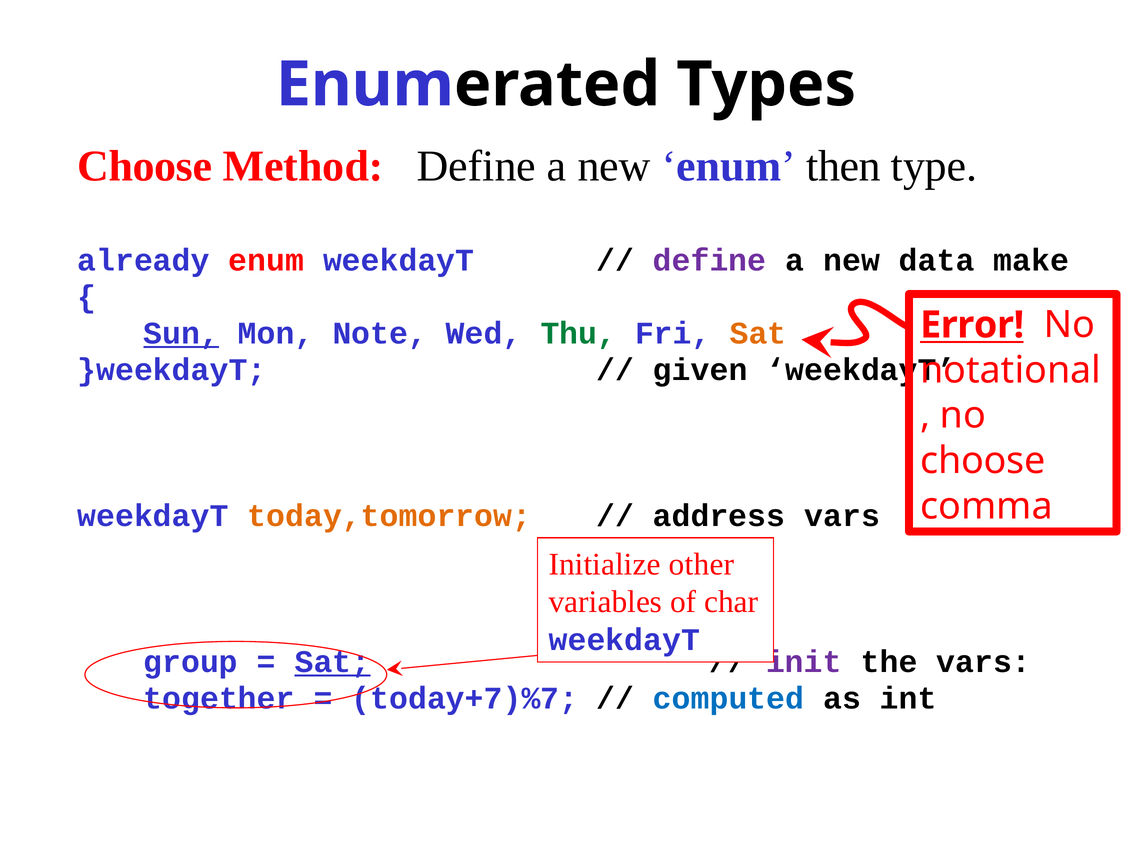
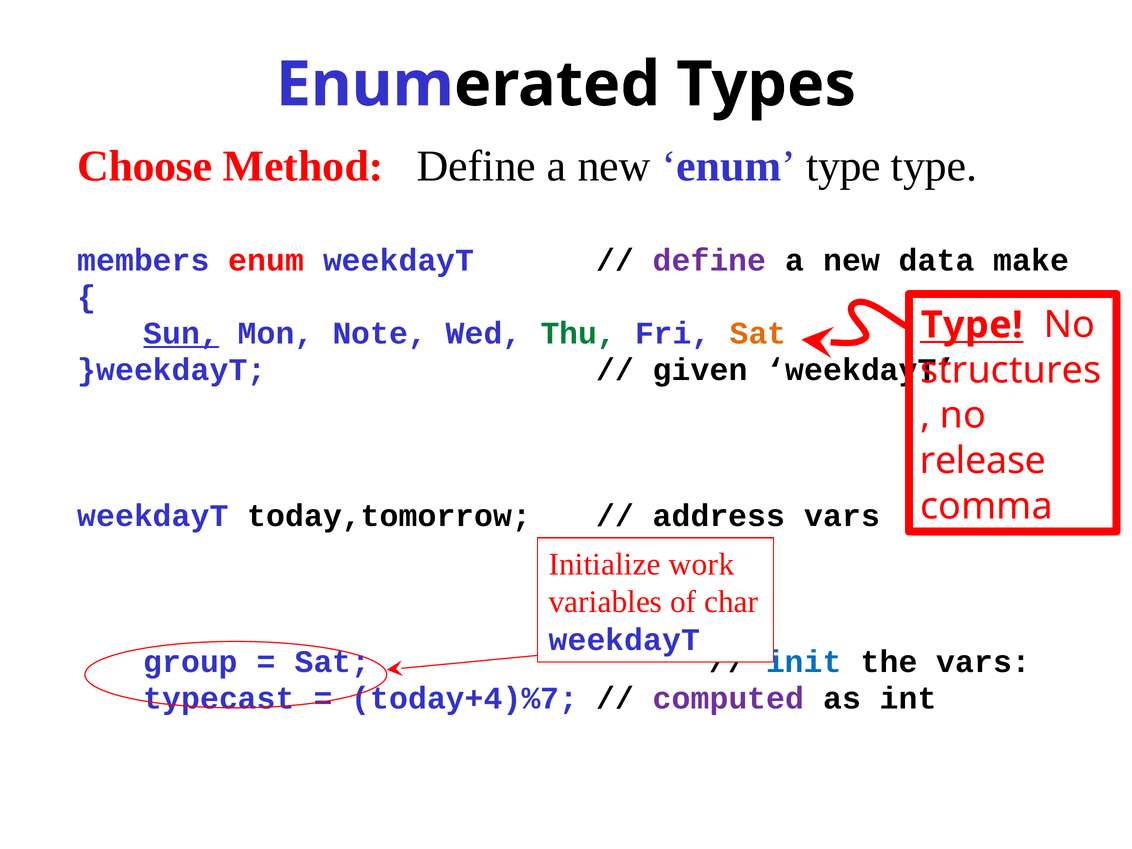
enum then: then -> type
already: already -> members
Error at (972, 325): Error -> Type
notational: notational -> structures
choose at (983, 461): choose -> release
today,tomorrow colour: orange -> black
other: other -> work
Sat at (332, 662) underline: present -> none
init colour: purple -> blue
together: together -> typecast
today+7)%7: today+7)%7 -> today+4)%7
computed colour: blue -> purple
